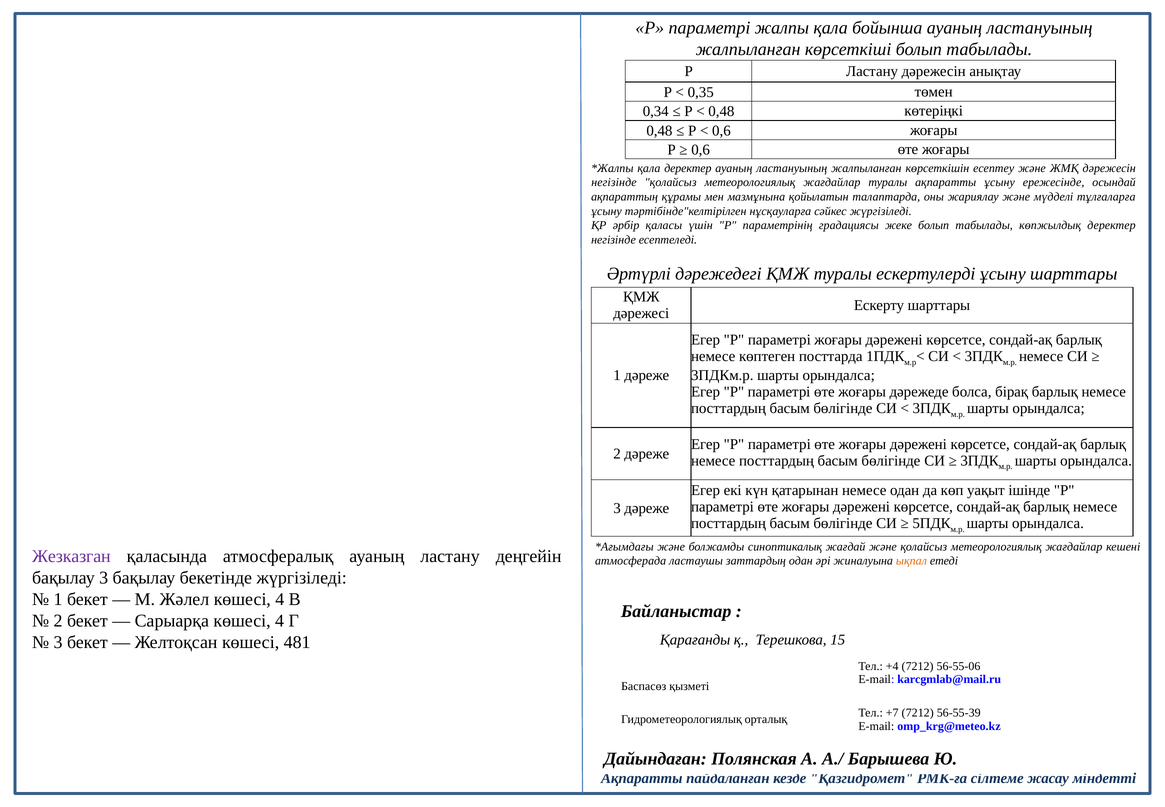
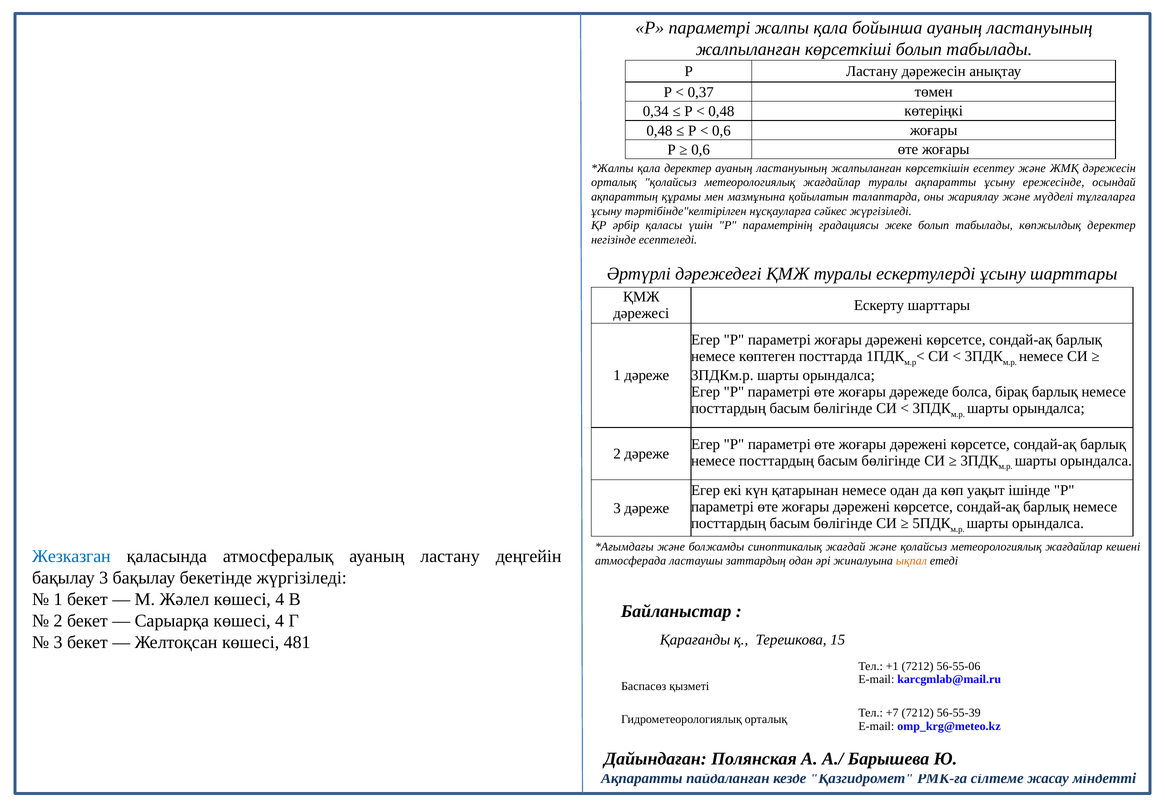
0,35: 0,35 -> 0,37
негізінде at (614, 182): негізінде -> орталық
Жезказган colour: purple -> blue
+4: +4 -> +1
